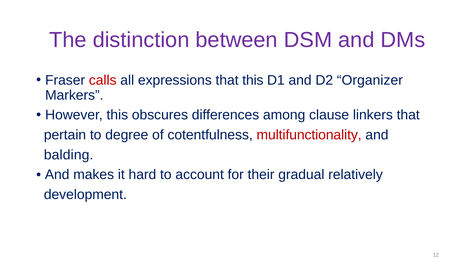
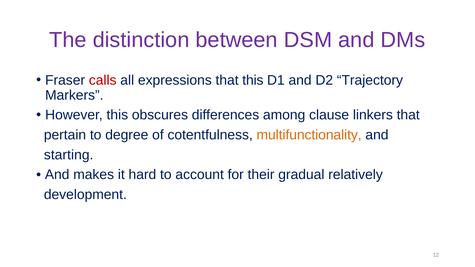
Organizer: Organizer -> Trajectory
multifunctionality colour: red -> orange
balding: balding -> starting
